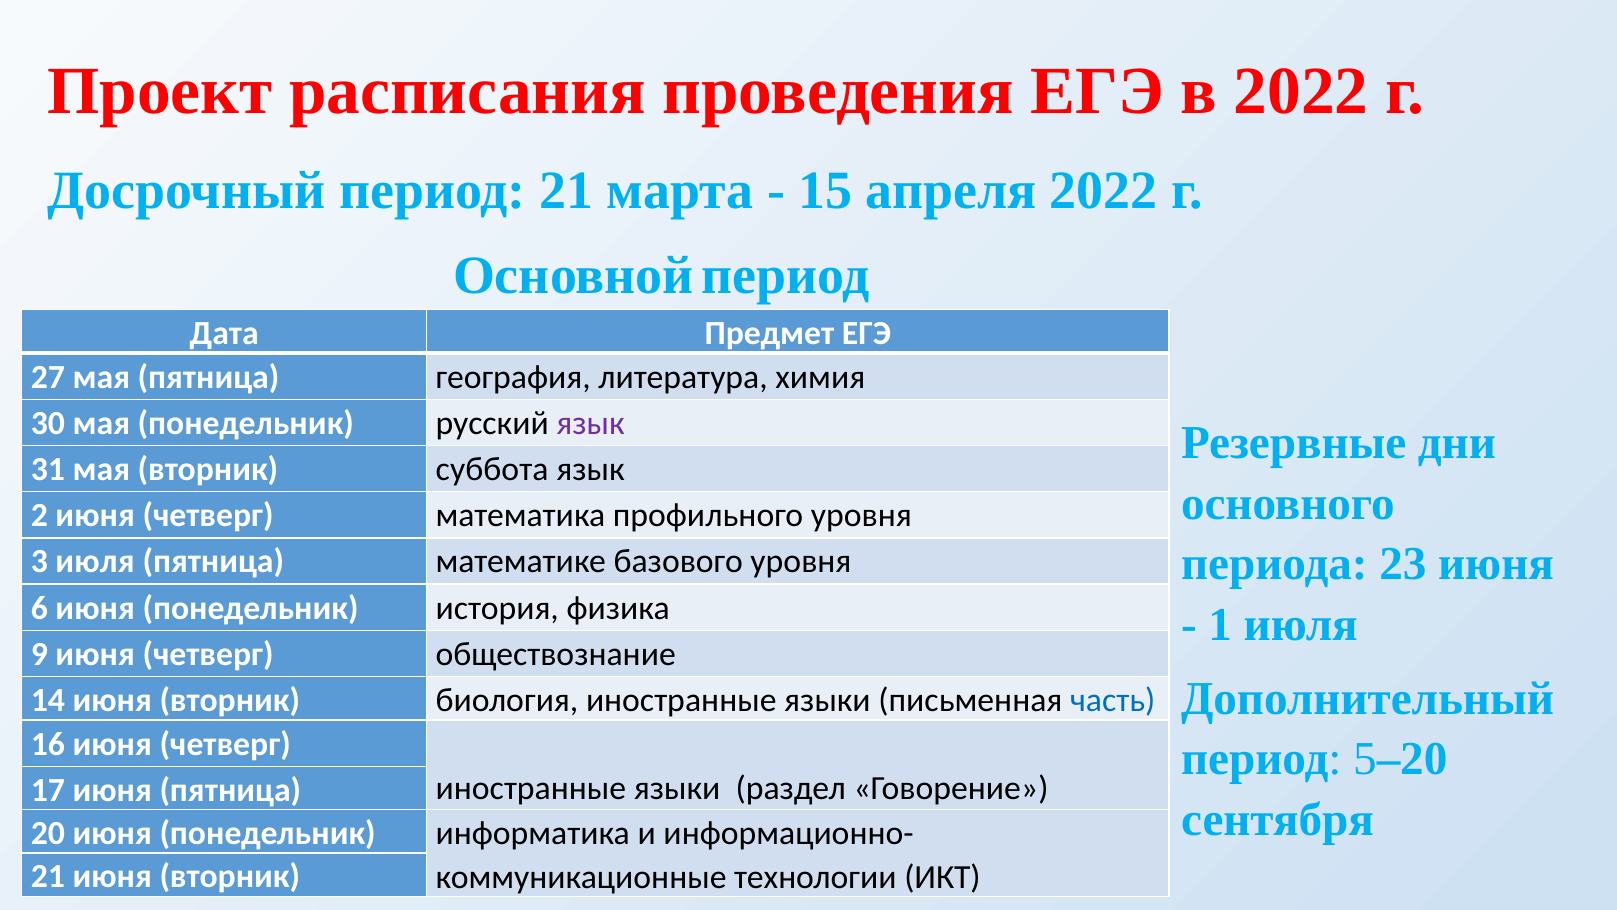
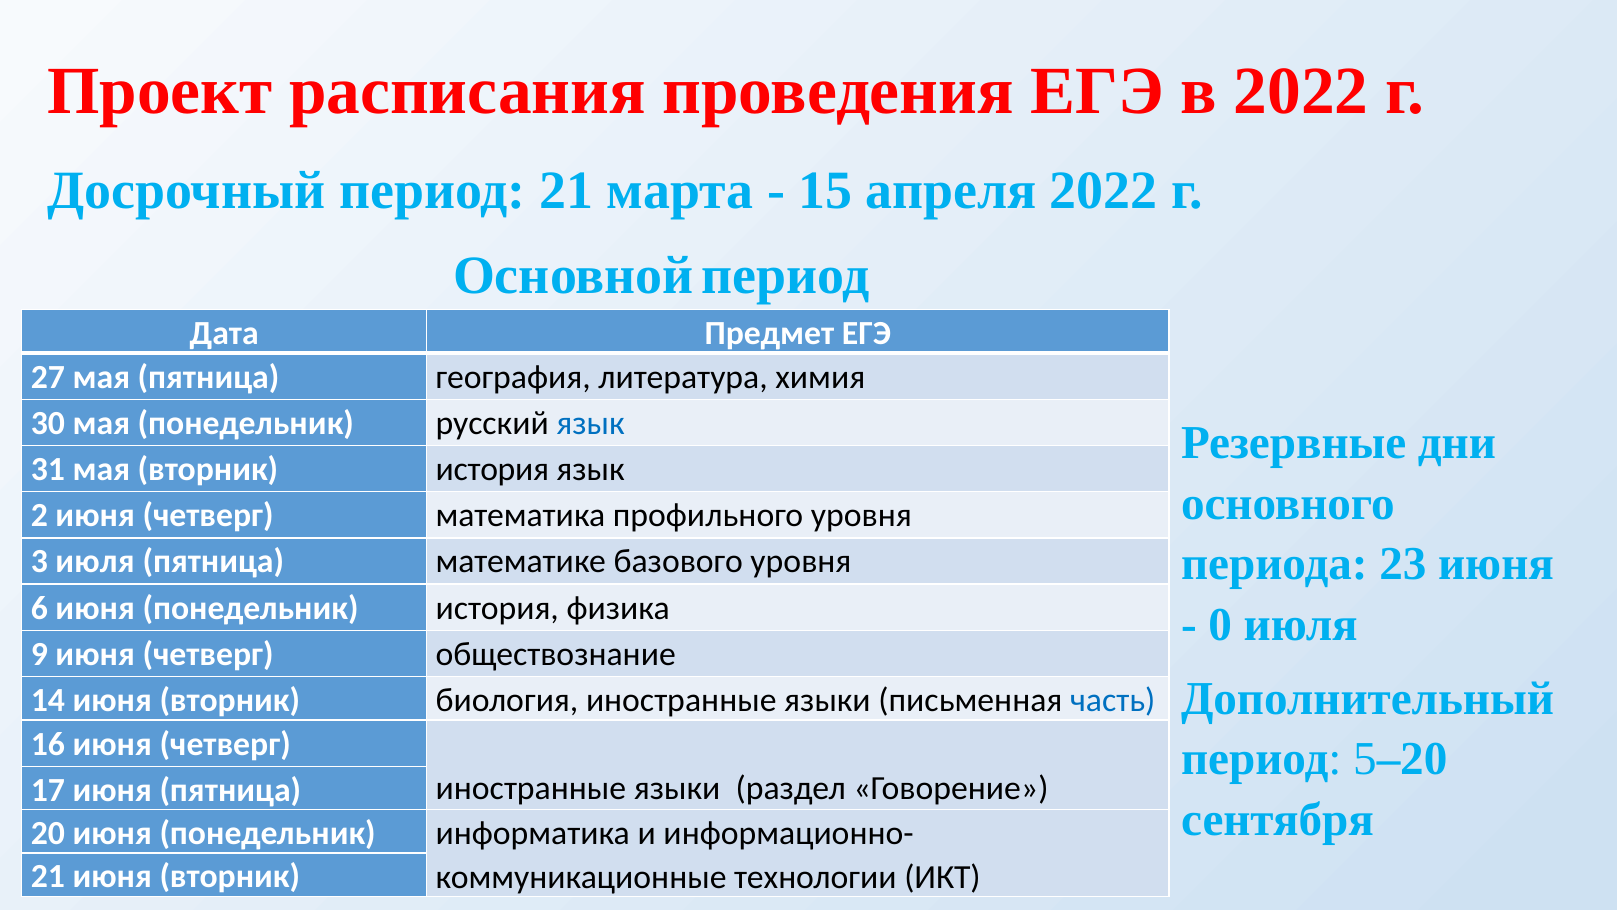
язык at (591, 423) colour: purple -> blue
вторник суббота: суббота -> история
1: 1 -> 0
